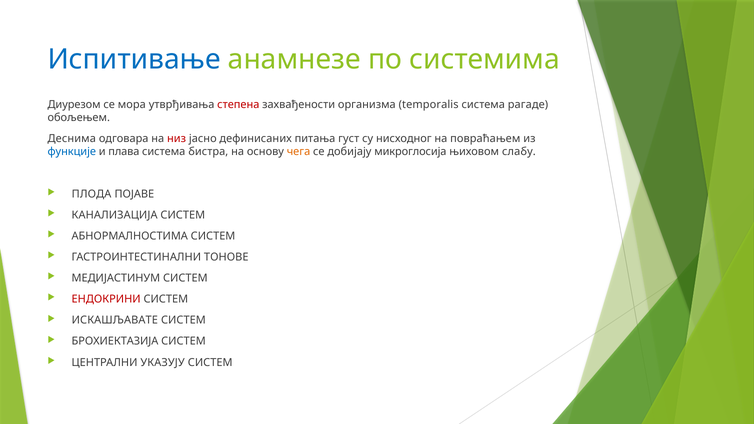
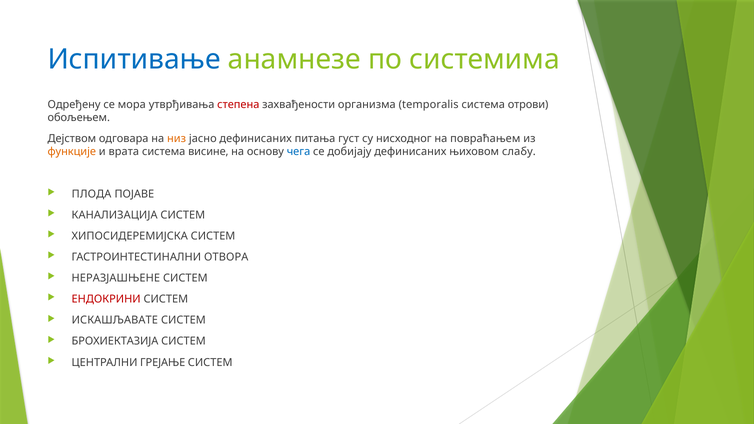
Диурезом: Диурезом -> Одређену
рагаде: рагаде -> отрови
Деснима: Деснима -> Дејством
низ colour: red -> orange
функције colour: blue -> orange
плава: плава -> врата
бистра: бистра -> висине
чега colour: orange -> blue
добијају микроглосија: микроглосија -> дефинисаних
АБНОРМАЛНОСТИМА: АБНОРМАЛНОСТИМА -> ХИПОСИДЕРЕМИЈСКА
ТОНОВЕ: ТОНОВЕ -> ОТВОРА
МЕДИЈАСТИНУМ: МЕДИЈАСТИНУМ -> НЕРАЗЈАШЊЕНЕ
УКАЗУЈУ: УКАЗУЈУ -> ГРЕЈАЊЕ
